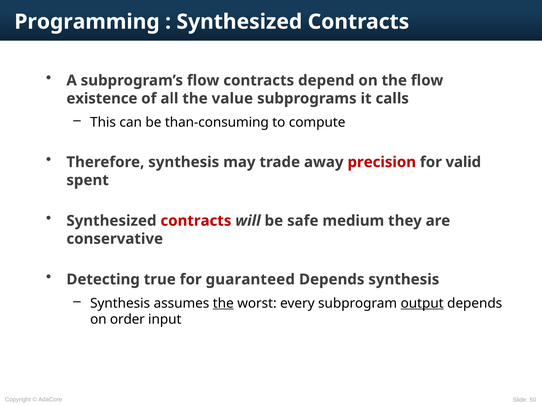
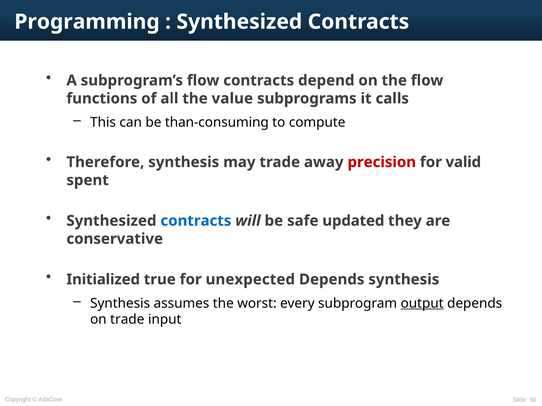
existence: existence -> functions
contracts at (196, 221) colour: red -> blue
medium: medium -> updated
Detecting: Detecting -> Initialized
guaranteed: guaranteed -> unexpected
the at (223, 304) underline: present -> none
on order: order -> trade
